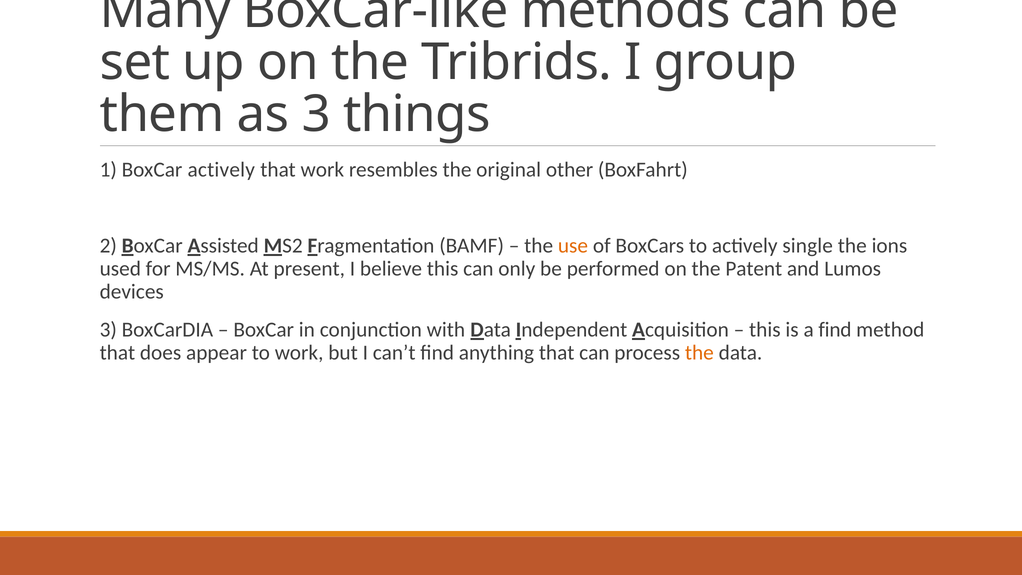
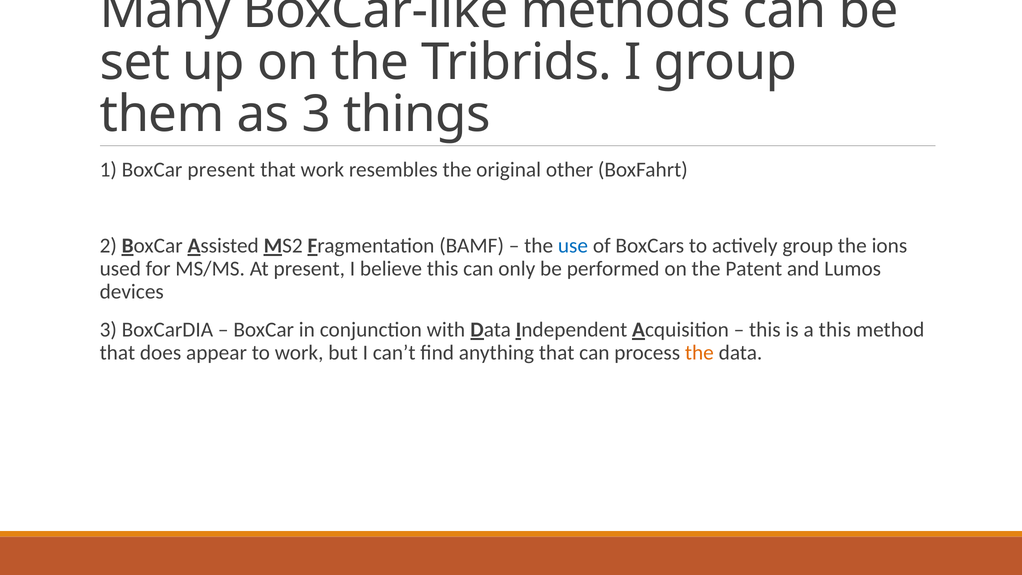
BoxCar actively: actively -> present
use colour: orange -> blue
actively single: single -> group
a find: find -> this
